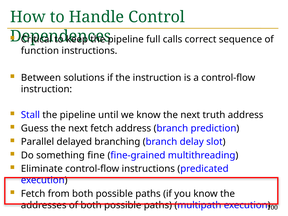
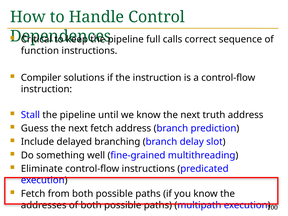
Between: Between -> Compiler
Parallel: Parallel -> Include
fine: fine -> well
